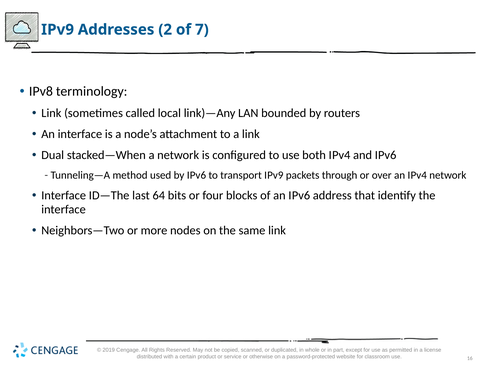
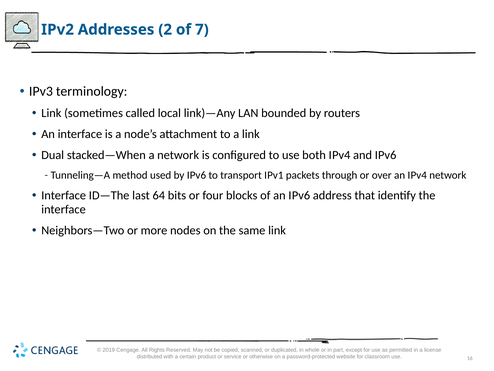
9 at (70, 30): 9 -> 2
8: 8 -> 3
9 at (281, 175): 9 -> 1
